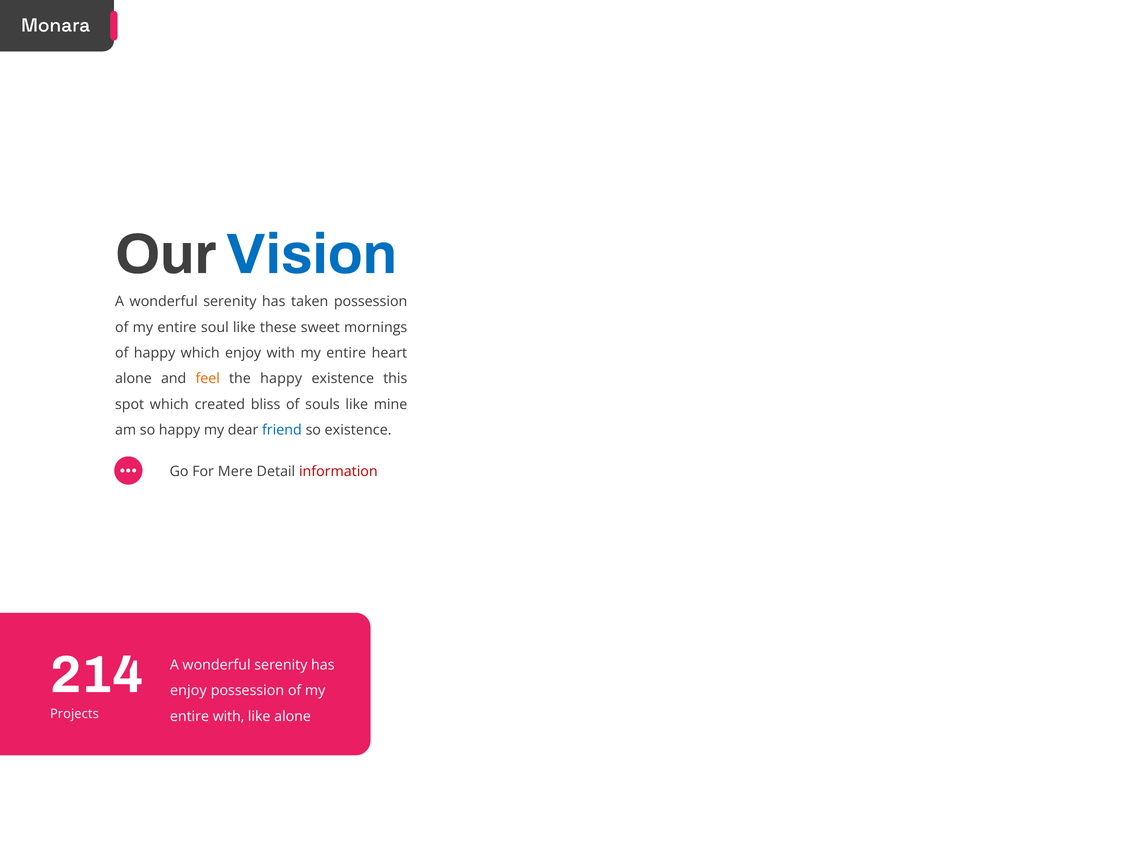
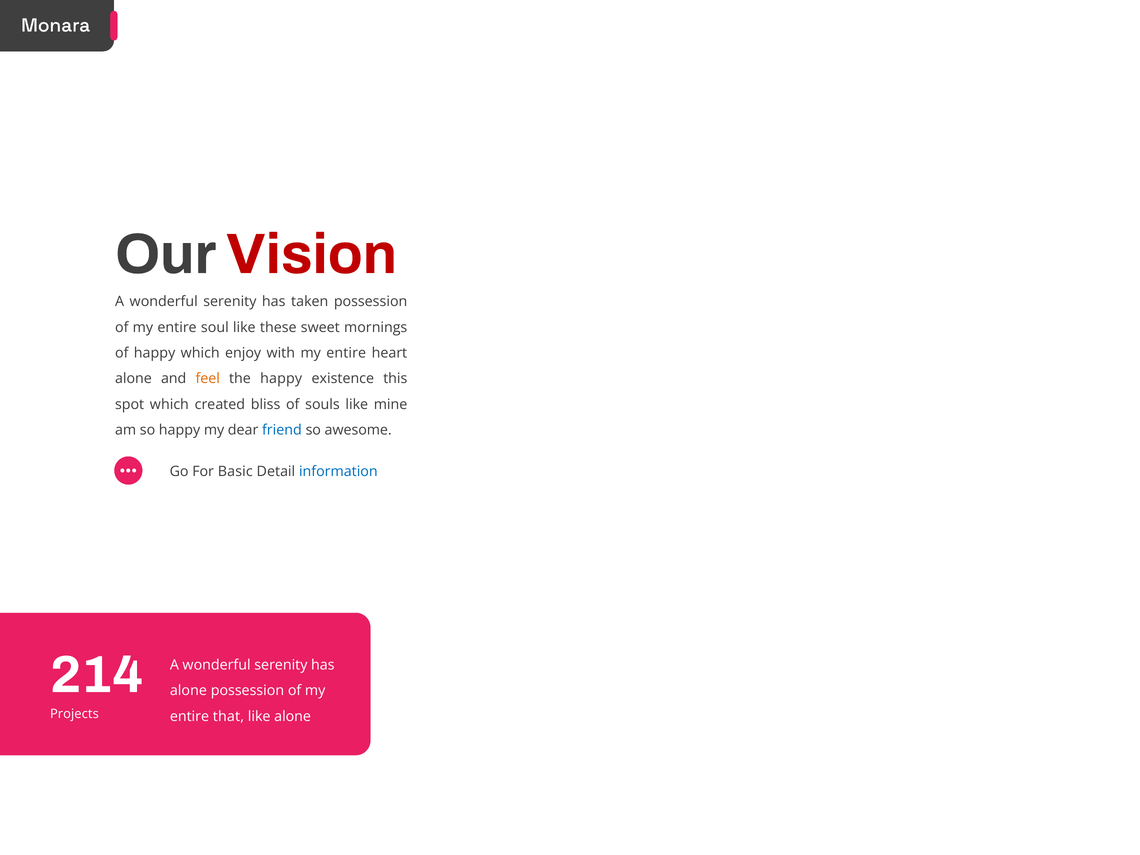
Vision colour: blue -> red
so existence: existence -> awesome
Mere: Mere -> Basic
information colour: red -> blue
enjoy at (188, 691): enjoy -> alone
entire with: with -> that
